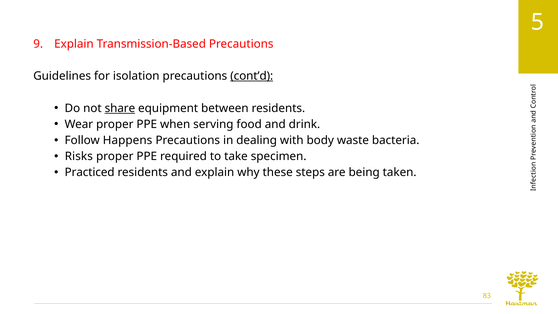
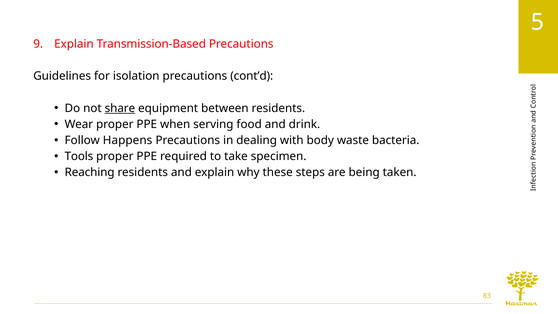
cont’d underline: present -> none
Risks: Risks -> Tools
Practiced: Practiced -> Reaching
